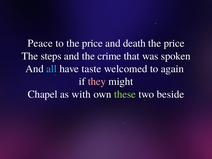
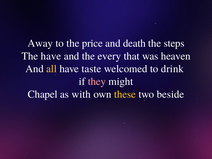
Peace: Peace -> Away
price at (174, 43): price -> steps
The steps: steps -> have
crime: crime -> every
spoken: spoken -> heaven
all colour: light blue -> yellow
again: again -> drink
these colour: light green -> yellow
